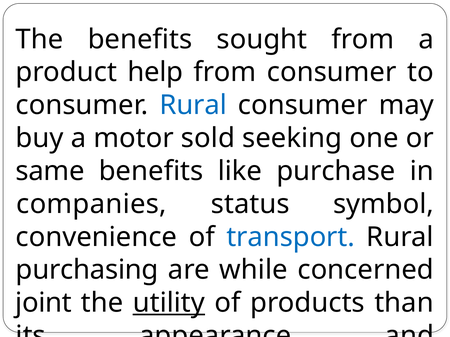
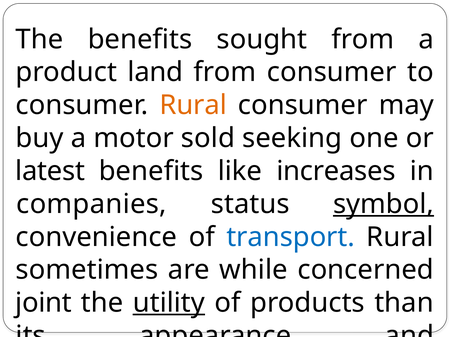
help: help -> land
Rural at (193, 105) colour: blue -> orange
same: same -> latest
purchase: purchase -> increases
symbol underline: none -> present
purchasing: purchasing -> sometimes
